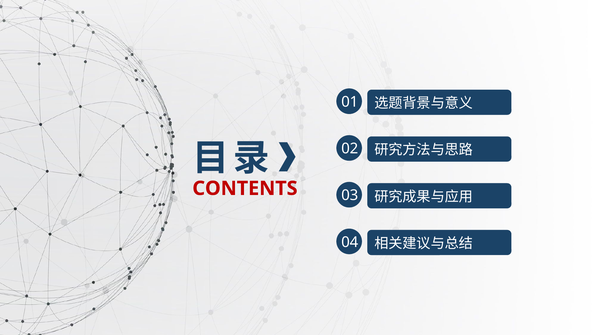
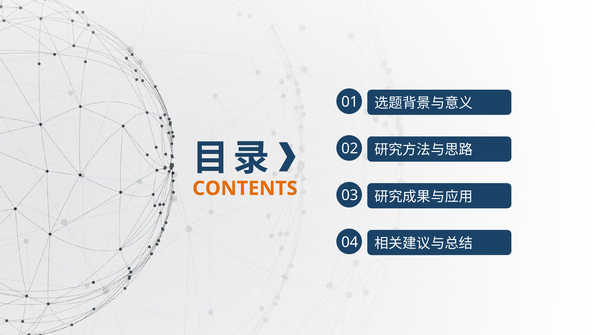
CONTENTS colour: red -> orange
